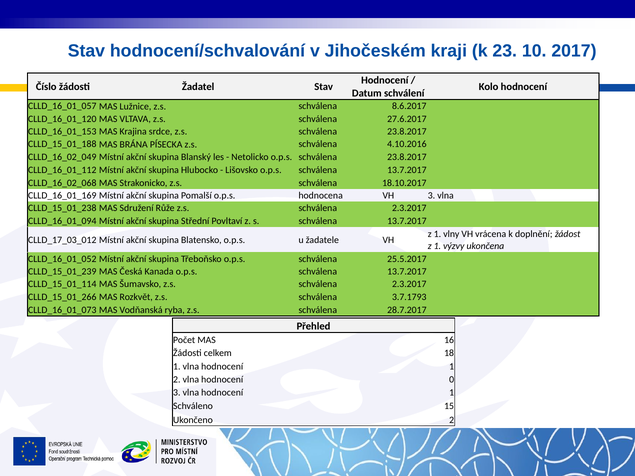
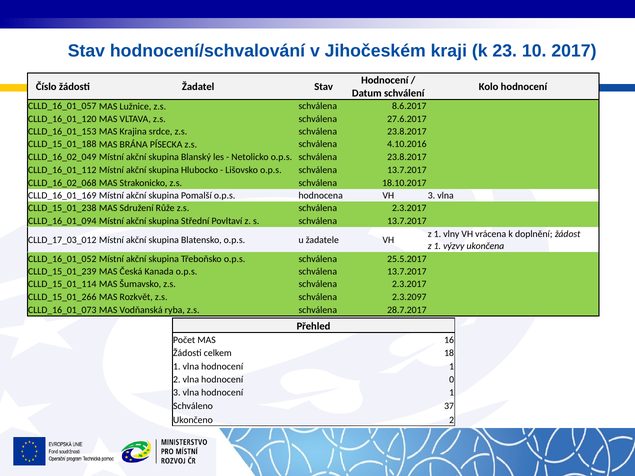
3.7.1793: 3.7.1793 -> 2.3.2097
15: 15 -> 37
